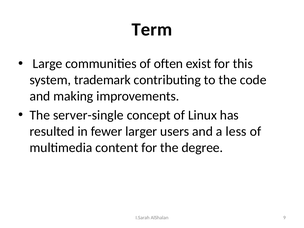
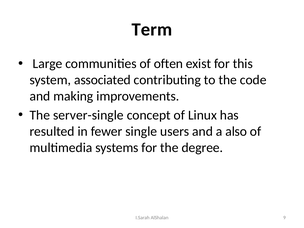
trademark: trademark -> associated
larger: larger -> single
less: less -> also
content: content -> systems
